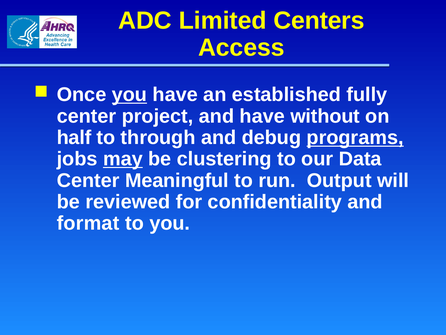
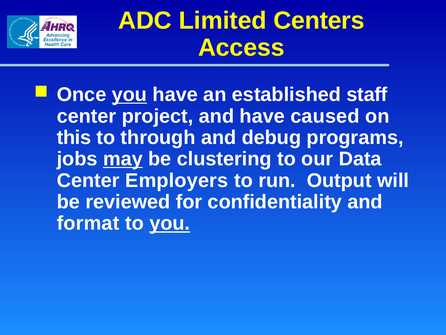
fully: fully -> staff
without: without -> caused
half: half -> this
programs underline: present -> none
Meaningful: Meaningful -> Employers
you at (170, 223) underline: none -> present
